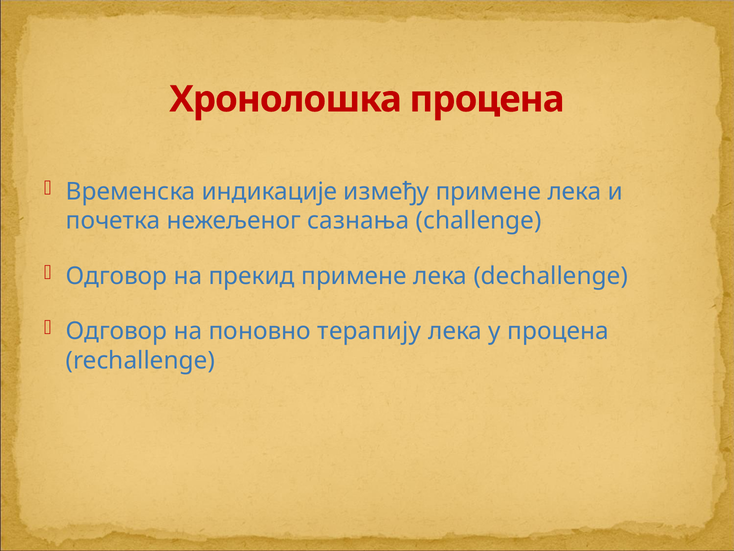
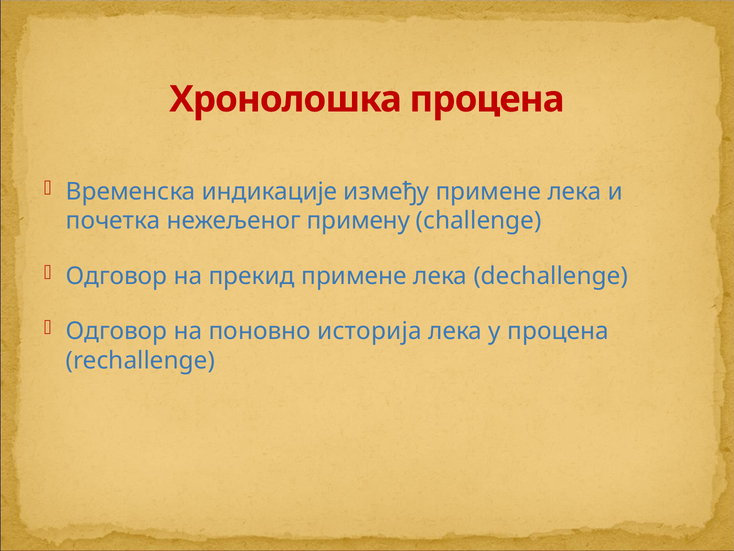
сазнања: сазнања -> примену
терапију: терапију -> историја
